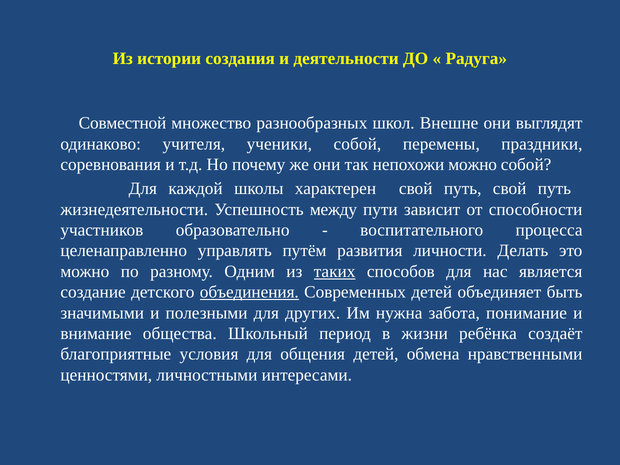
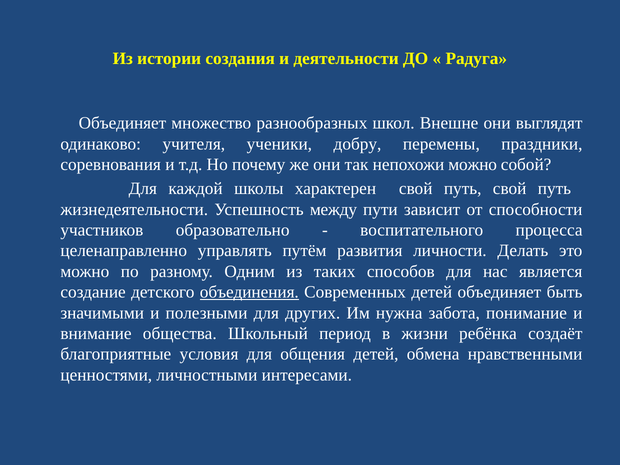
Совместной at (123, 123): Совместной -> Объединяет
ученики собой: собой -> добру
таких underline: present -> none
